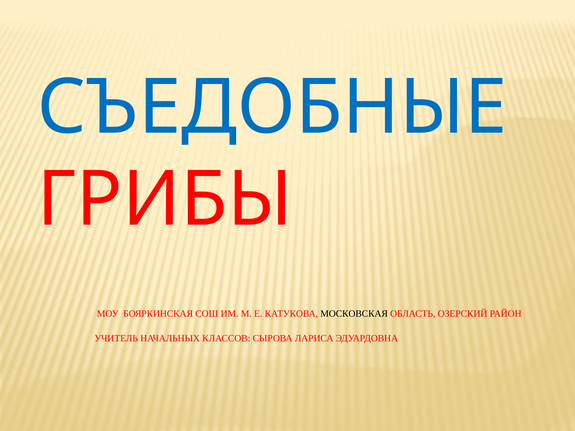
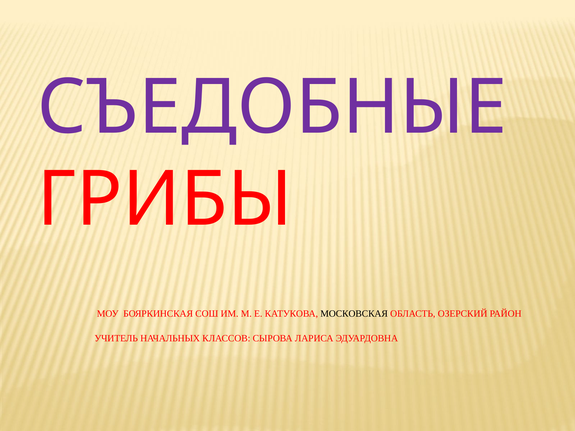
СЪЕДОБНЫЕ colour: blue -> purple
